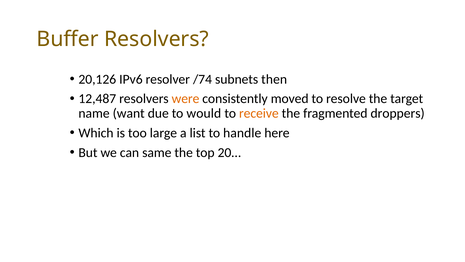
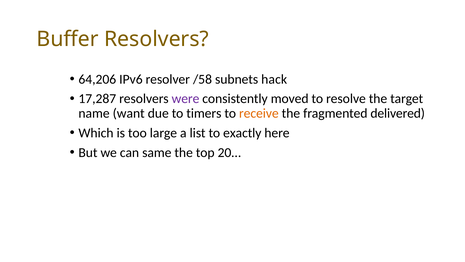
20,126: 20,126 -> 64,206
/74: /74 -> /58
then: then -> hack
12,487: 12,487 -> 17,287
were colour: orange -> purple
would: would -> timers
droppers: droppers -> delivered
handle: handle -> exactly
